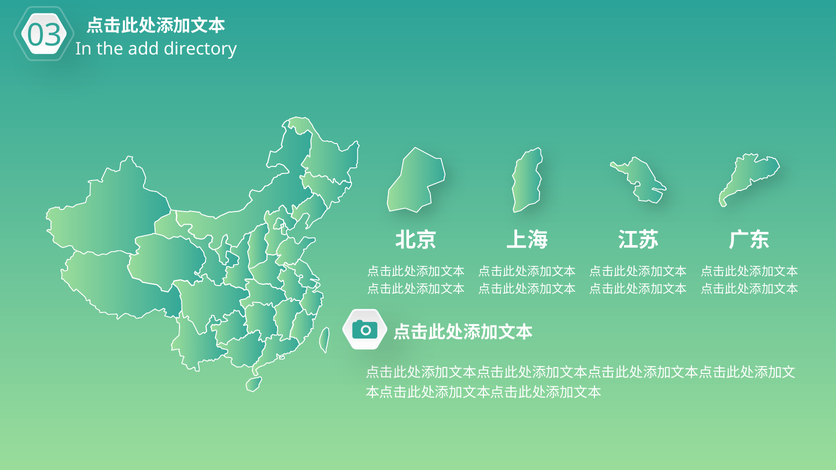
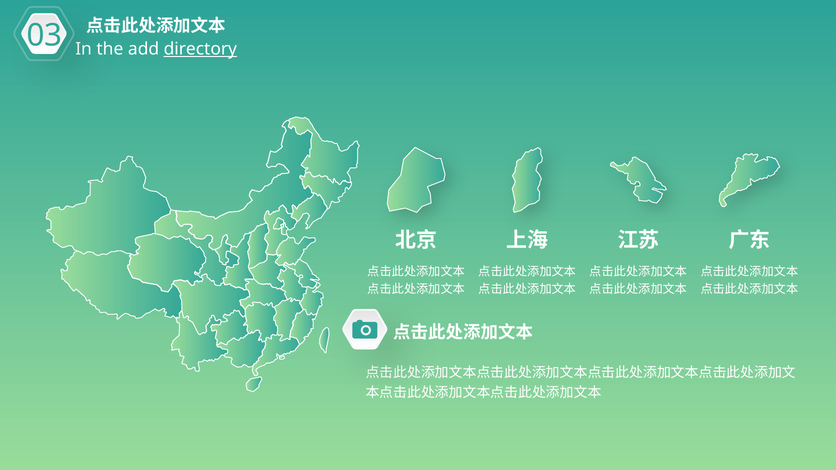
directory underline: none -> present
